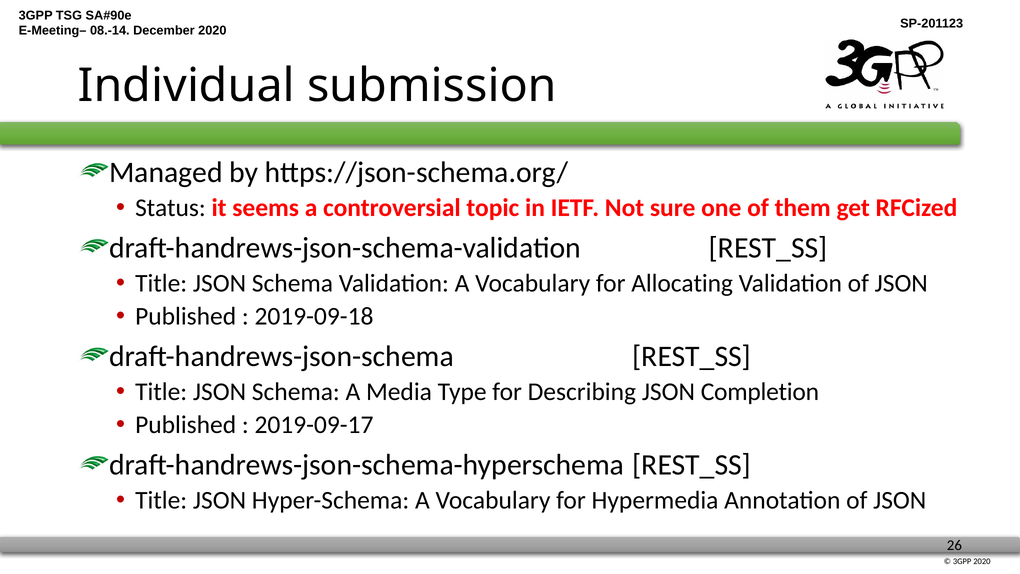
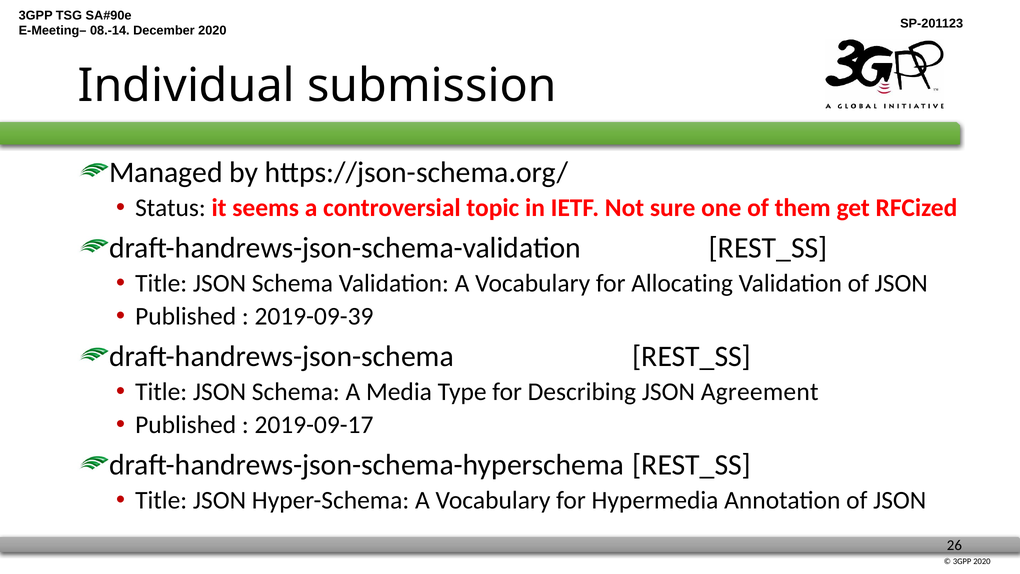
2019-09-18: 2019-09-18 -> 2019-09-39
Completion: Completion -> Agreement
